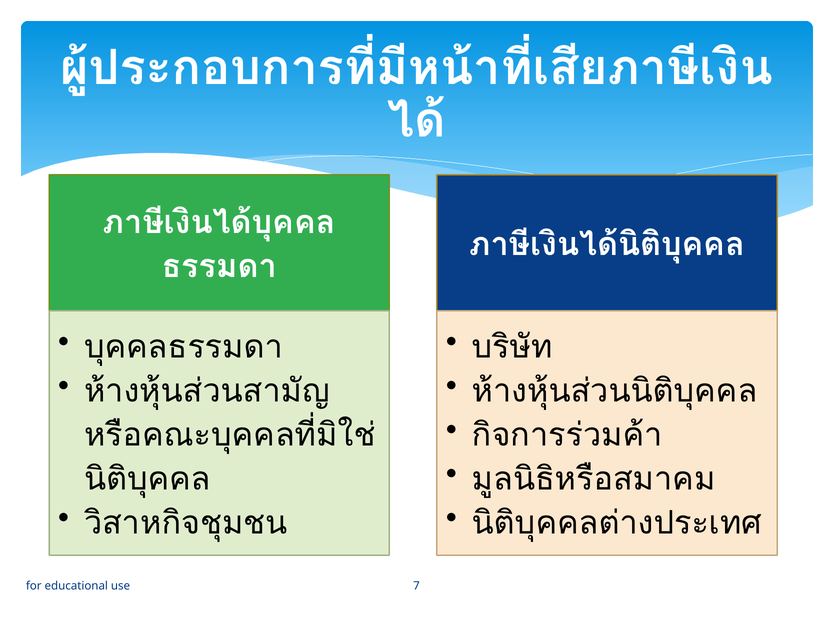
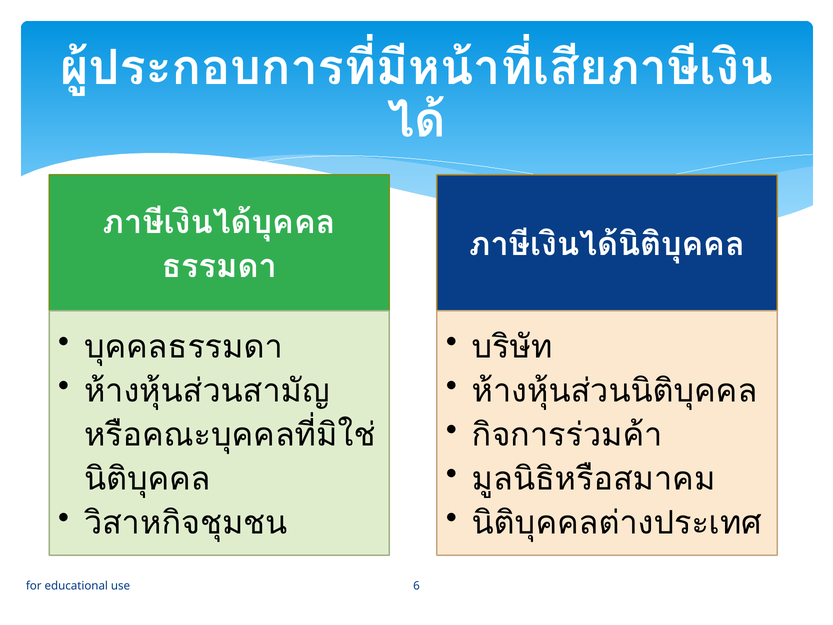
7: 7 -> 6
